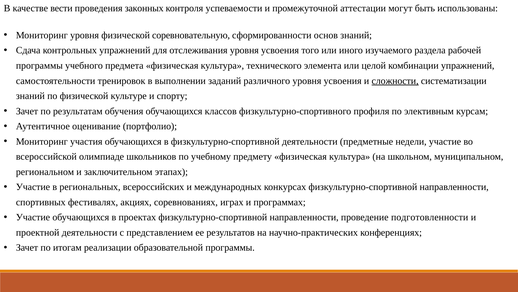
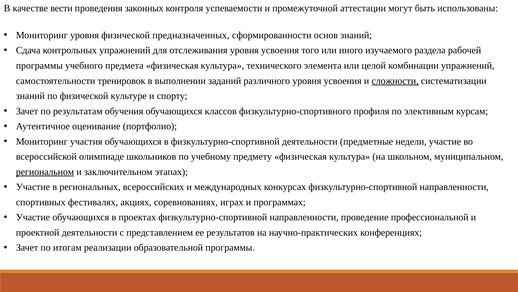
соревновательную: соревновательную -> предназначенных
региональном underline: none -> present
подготовленности: подготовленности -> профессиональной
